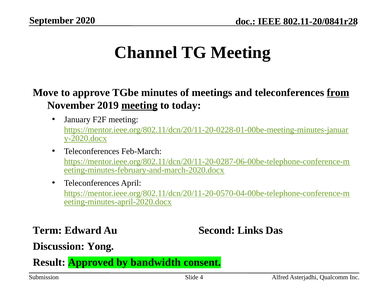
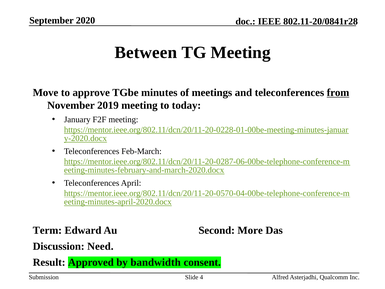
Channel: Channel -> Between
meeting at (139, 105) underline: present -> none
Links: Links -> More
Yong: Yong -> Need
